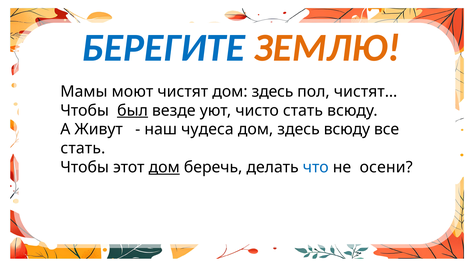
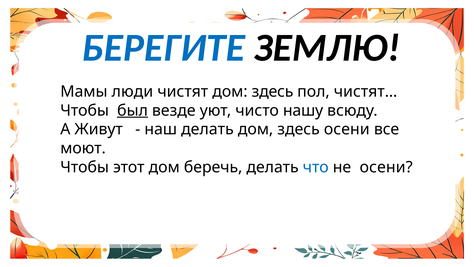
ЗЕМЛЮ colour: orange -> black
моют: моют -> люди
чисто стать: стать -> нашу
наш чудеса: чудеса -> делать
здесь всюду: всюду -> осени
стать at (83, 148): стать -> моют
дом at (164, 167) underline: present -> none
